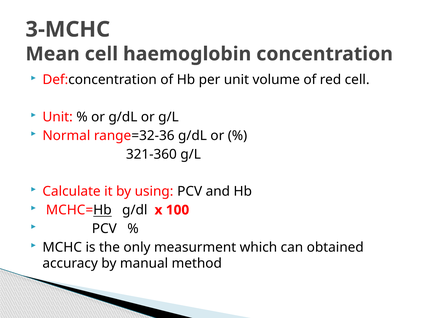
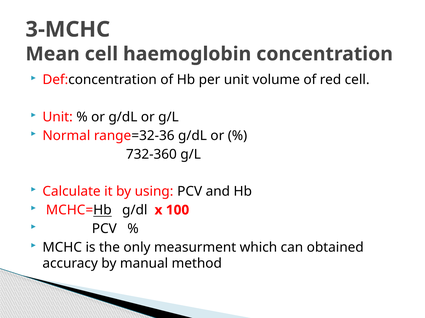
321-360: 321-360 -> 732-360
